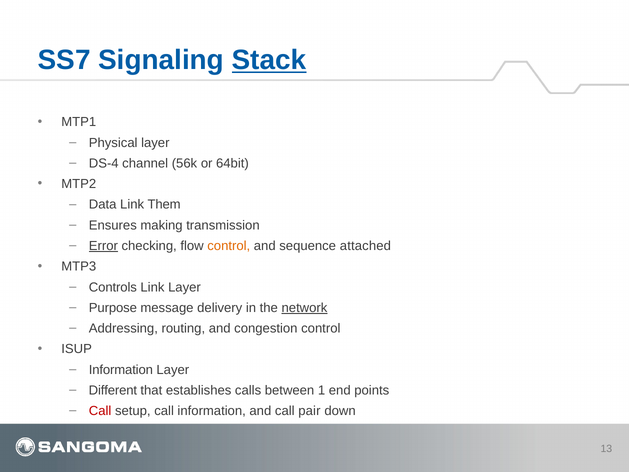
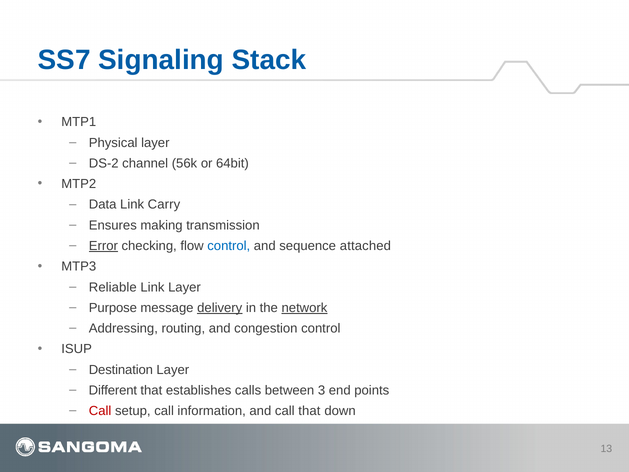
Stack underline: present -> none
DS-4: DS-4 -> DS-2
Them: Them -> Carry
control at (229, 246) colour: orange -> blue
Controls: Controls -> Reliable
delivery underline: none -> present
Information at (121, 370): Information -> Destination
1: 1 -> 3
call pair: pair -> that
